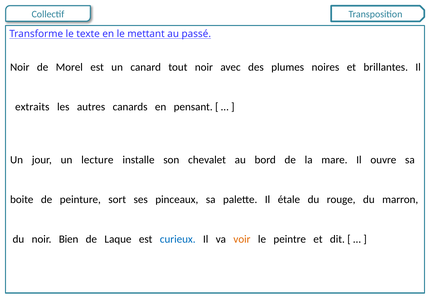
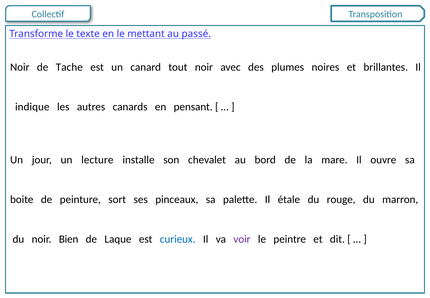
Morel: Morel -> Tache
extraits: extraits -> indique
voir colour: orange -> purple
